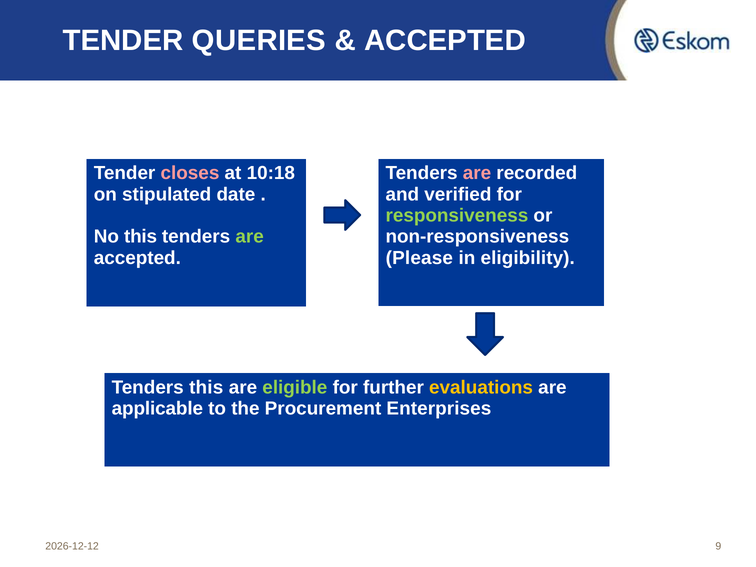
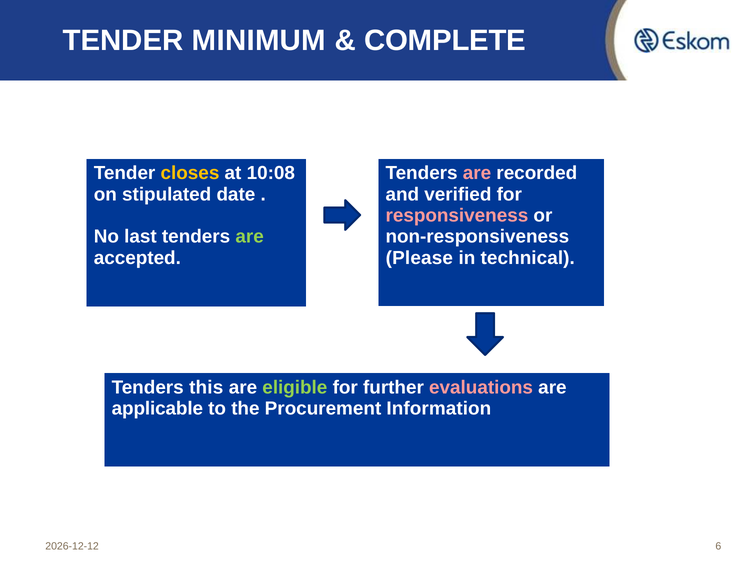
QUERIES: QUERIES -> MINIMUM
ACCEPTED at (445, 41): ACCEPTED -> COMPLETE
closes colour: pink -> yellow
10:18: 10:18 -> 10:08
responsiveness colour: light green -> pink
No this: this -> last
eligibility: eligibility -> technical
evaluations colour: yellow -> pink
Enterprises: Enterprises -> Information
9: 9 -> 6
